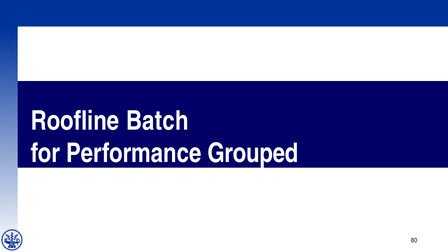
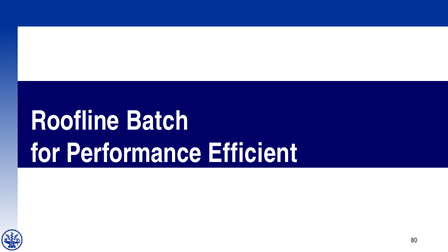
Grouped: Grouped -> Efficient
